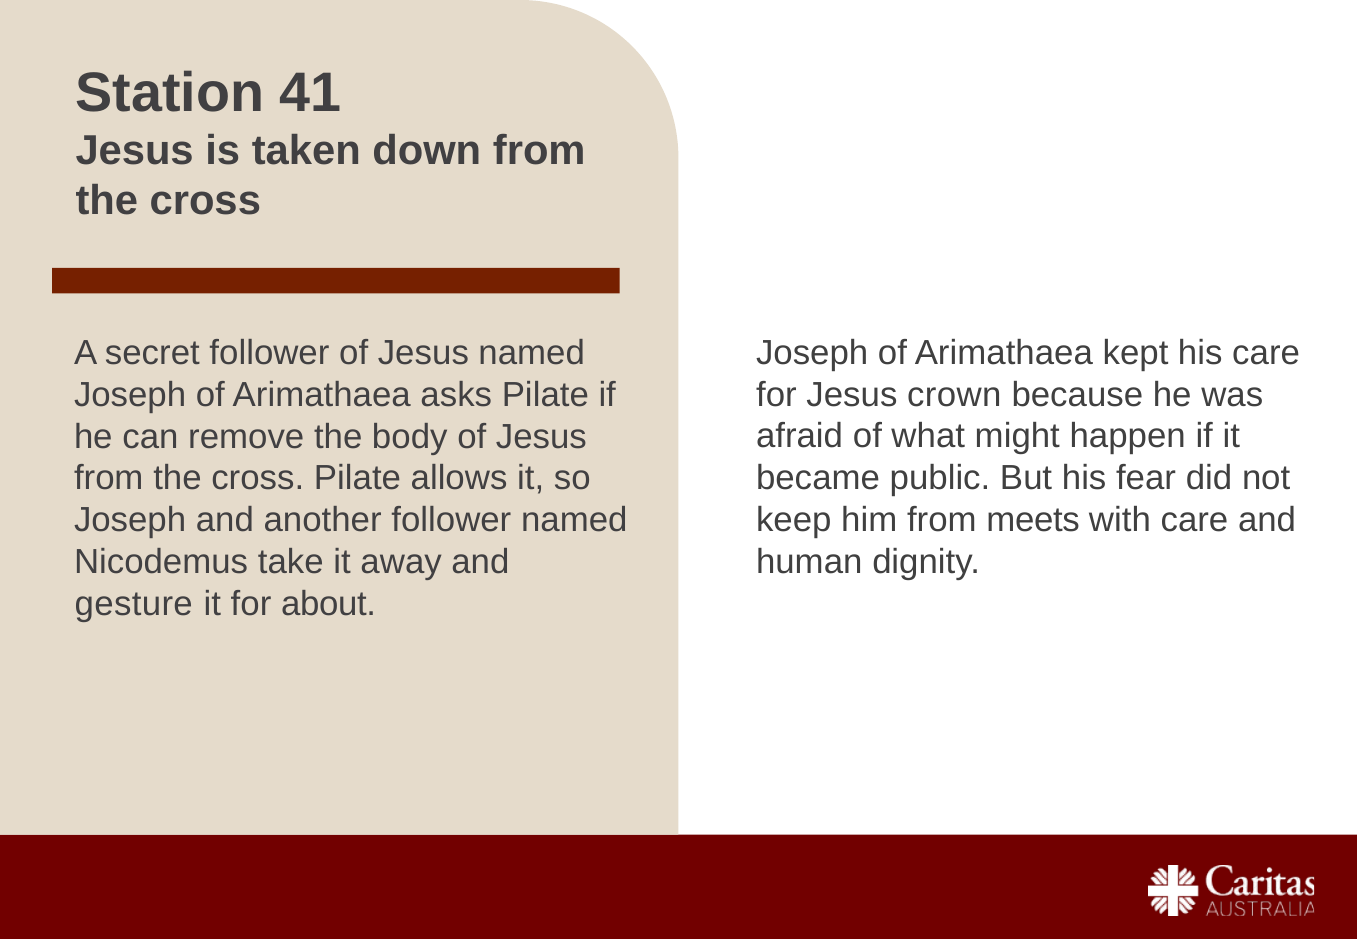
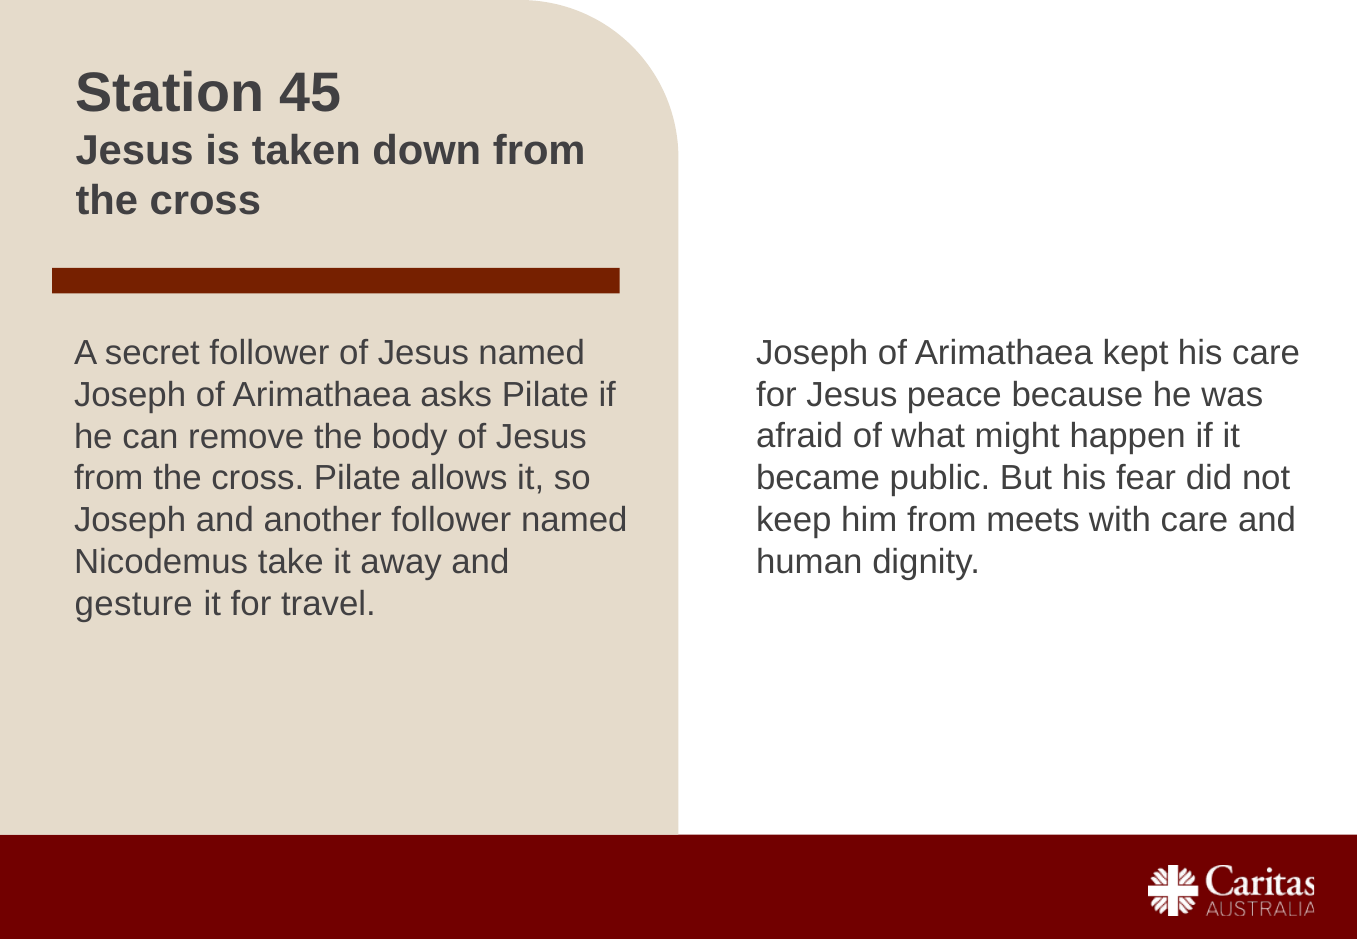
41: 41 -> 45
crown: crown -> peace
about: about -> travel
